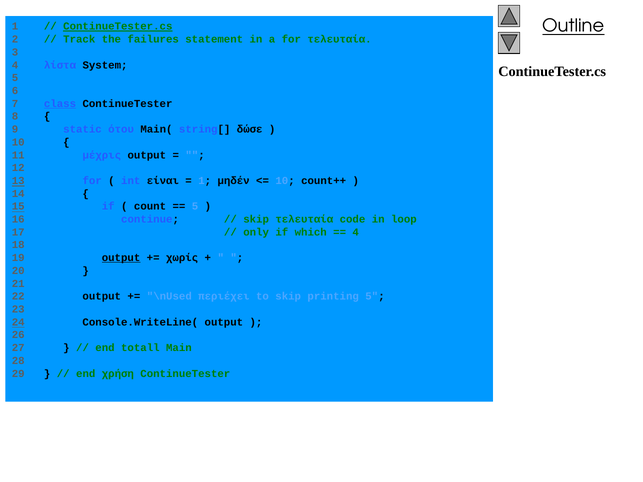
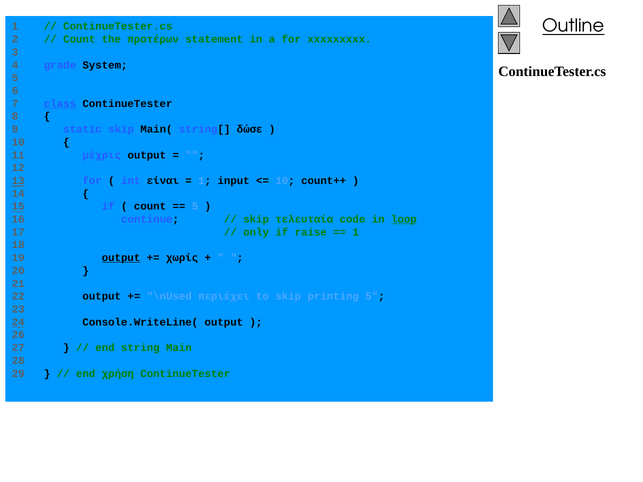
ContinueTester.cs at (118, 26) underline: present -> none
Track at (79, 39): Track -> Count
failures: failures -> προτέρων
for τελευταία: τελευταία -> xxxxxxxxx
λίστα: λίστα -> grade
static ότου: ότου -> skip
μηδέν: μηδέν -> input
loop underline: none -> present
which: which -> raise
4 at (356, 232): 4 -> 1
totall: totall -> string
